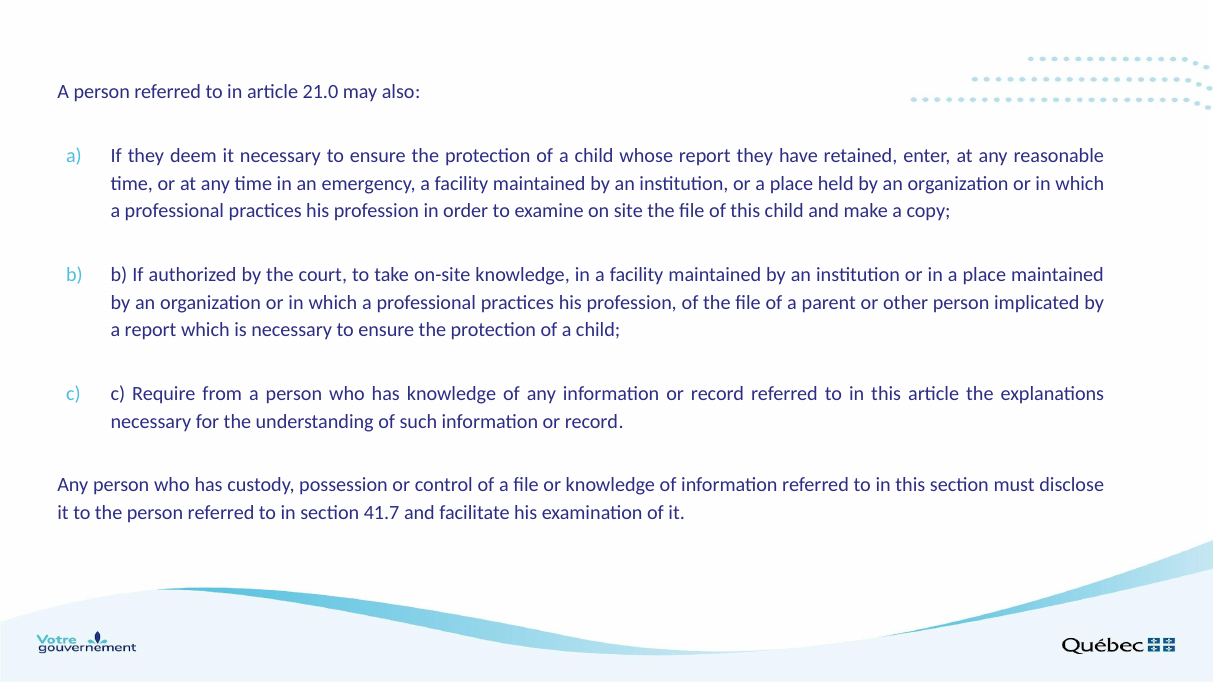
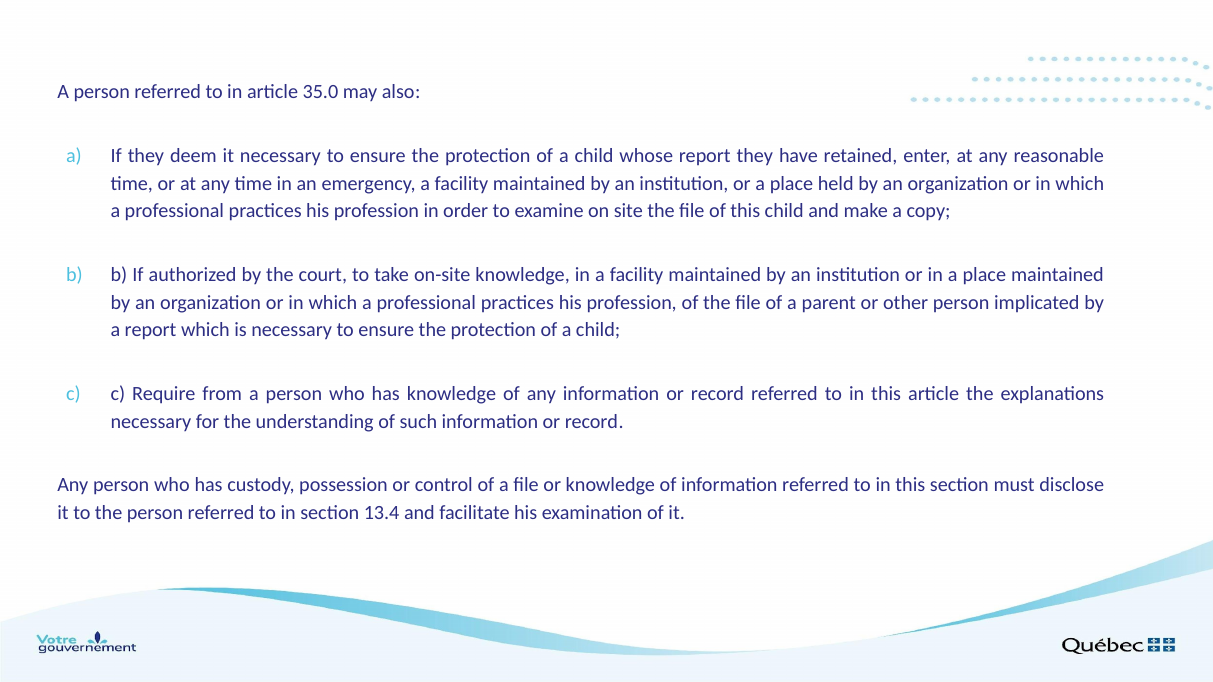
21.0: 21.0 -> 35.0
41.7: 41.7 -> 13.4
